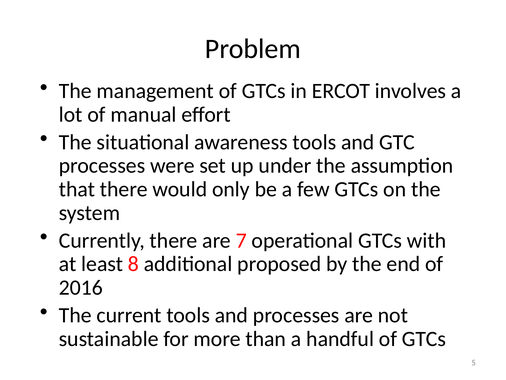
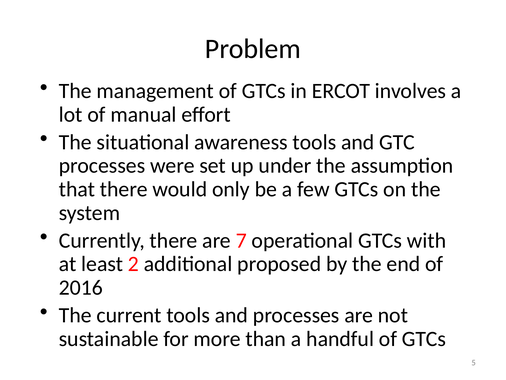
8: 8 -> 2
